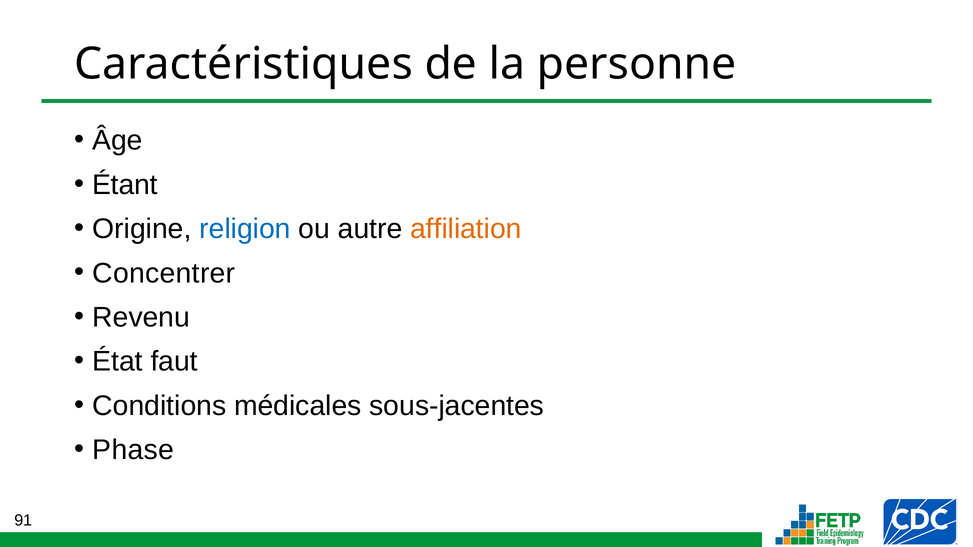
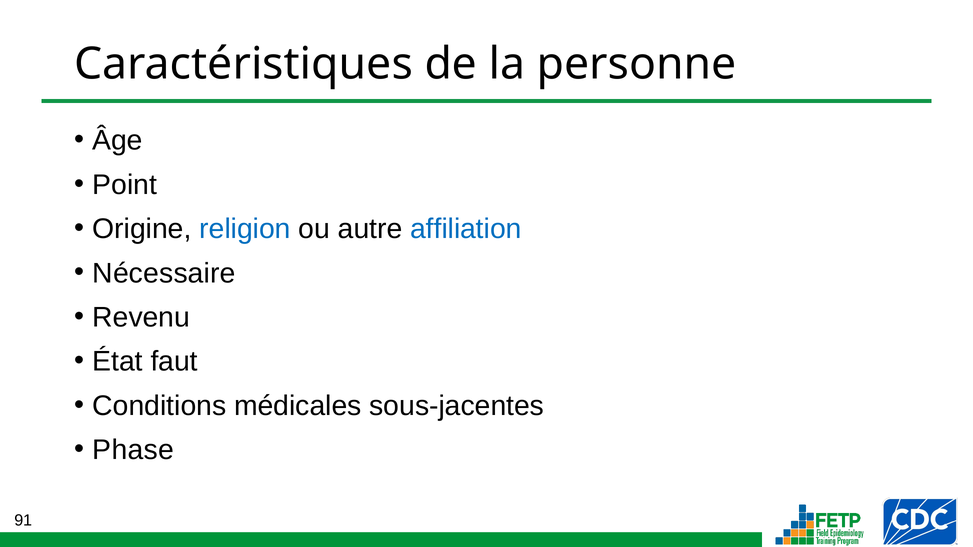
Étant: Étant -> Point
affiliation colour: orange -> blue
Concentrer: Concentrer -> Nécessaire
